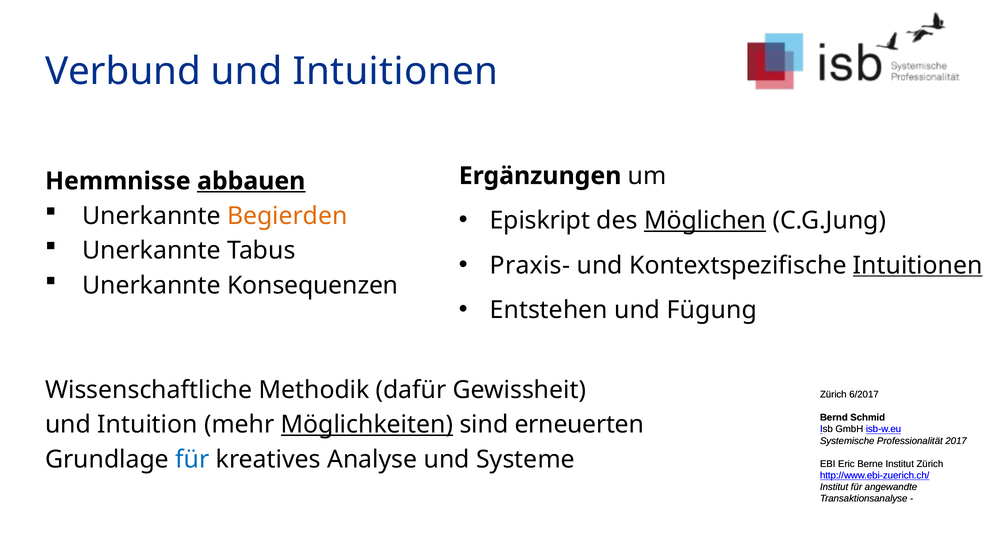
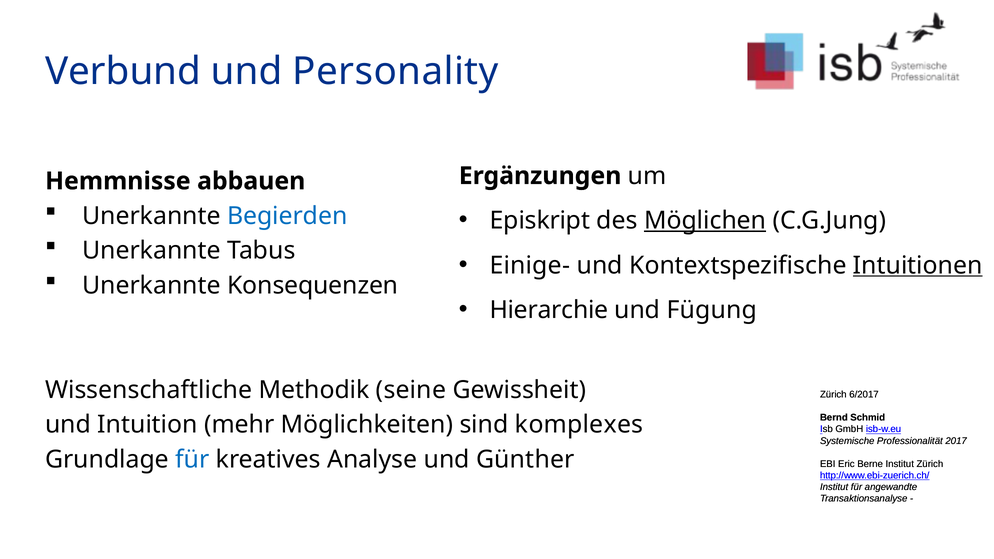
und Intuitionen: Intuitionen -> Personality
abbauen underline: present -> none
Begierden colour: orange -> blue
Praxis-: Praxis- -> Einige-
Entstehen: Entstehen -> Hierarchie
dafür: dafür -> seine
Möglichkeiten underline: present -> none
erneuerten: erneuerten -> komplexes
Systeme: Systeme -> Günther
